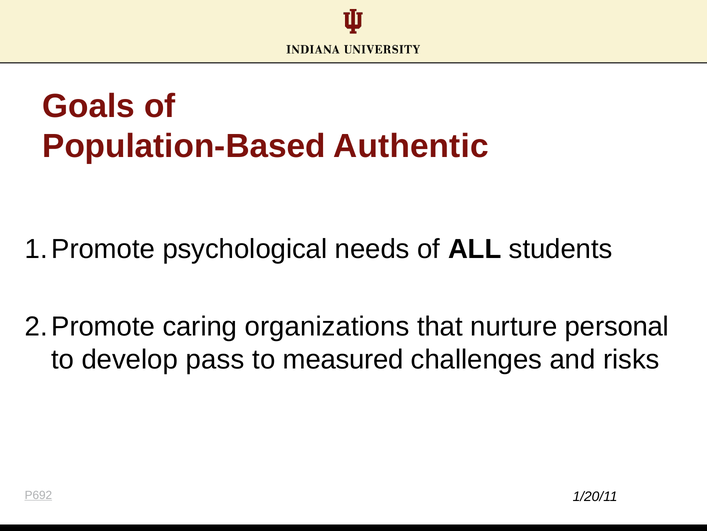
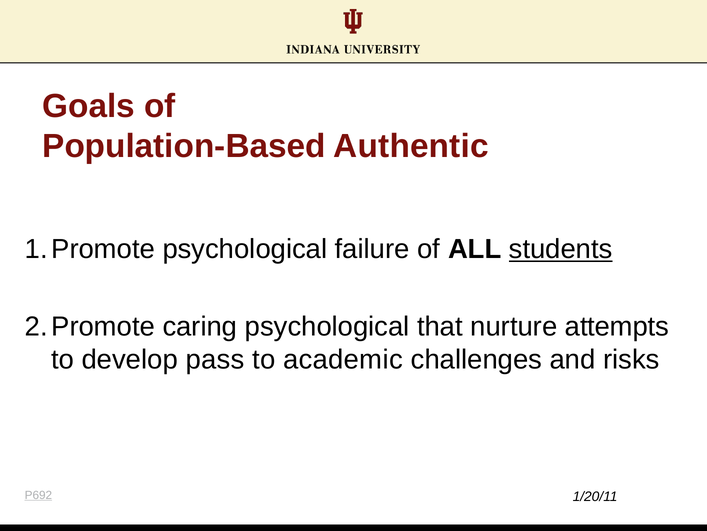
needs: needs -> failure
students underline: none -> present
caring organizations: organizations -> psychological
personal: personal -> attempts
measured: measured -> academic
